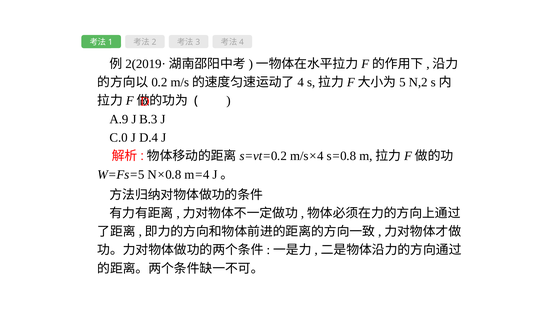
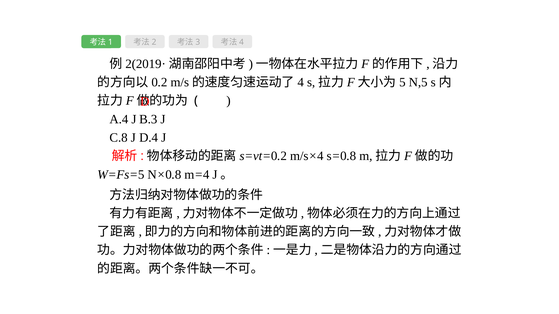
N,2: N,2 -> N,5
A.9: A.9 -> A.4
C.0: C.0 -> C.8
